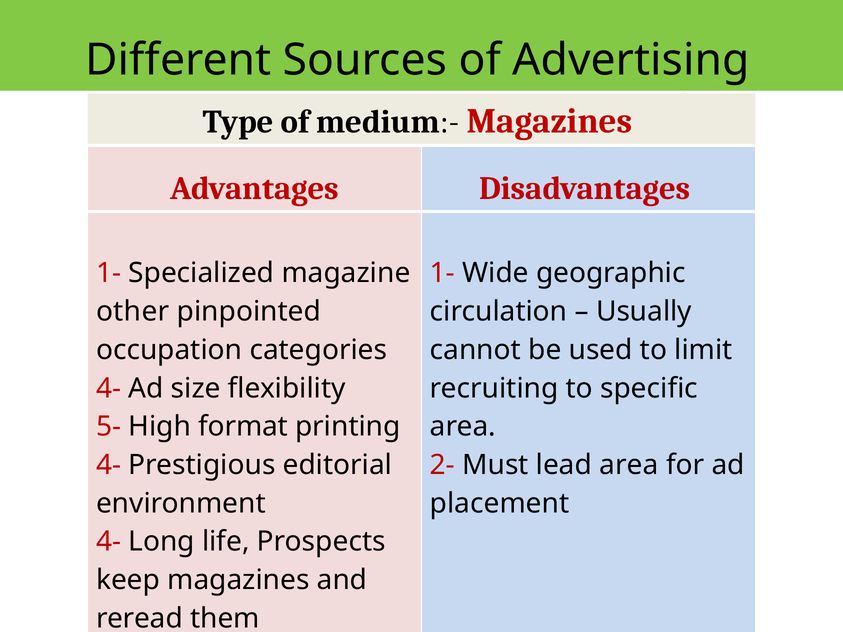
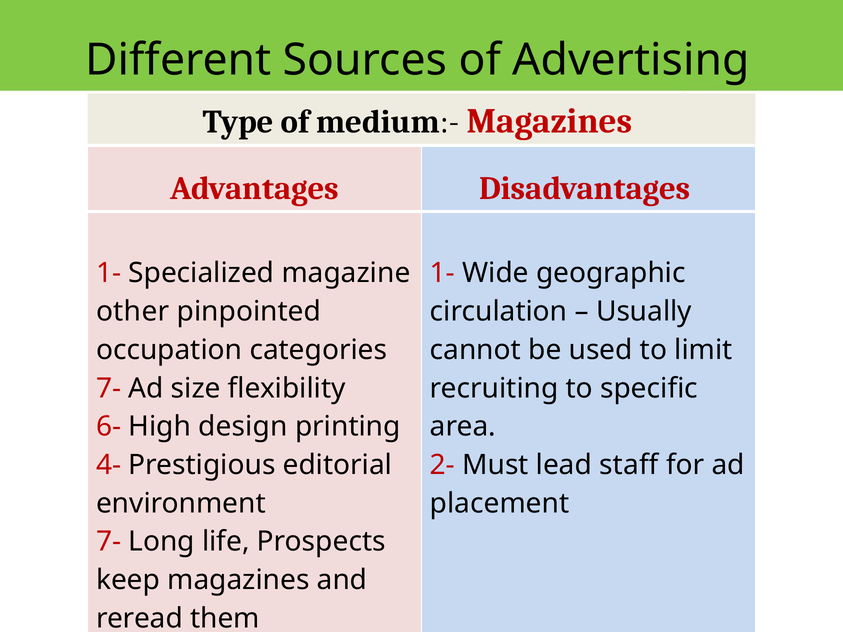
4- at (109, 388): 4- -> 7-
5-: 5- -> 6-
format: format -> design
lead area: area -> staff
4- at (109, 542): 4- -> 7-
